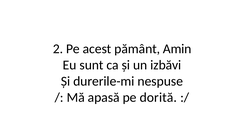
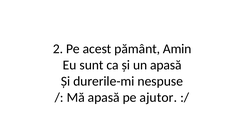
un izbăvi: izbăvi -> apasă
dorită: dorită -> ajutor
